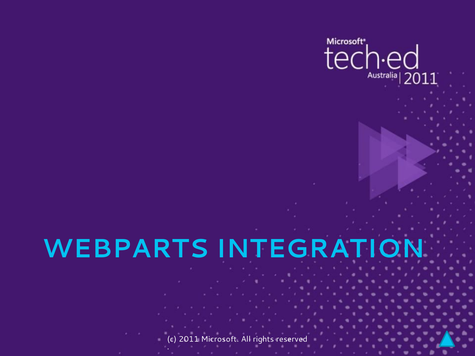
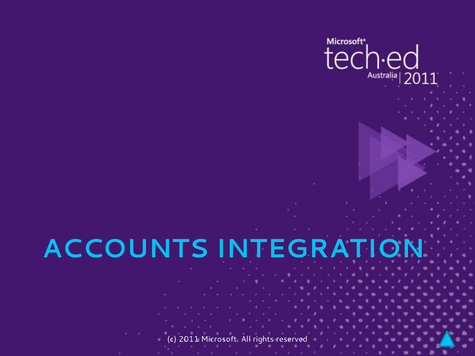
WEBPARTS: WEBPARTS -> ACCOUNTS
